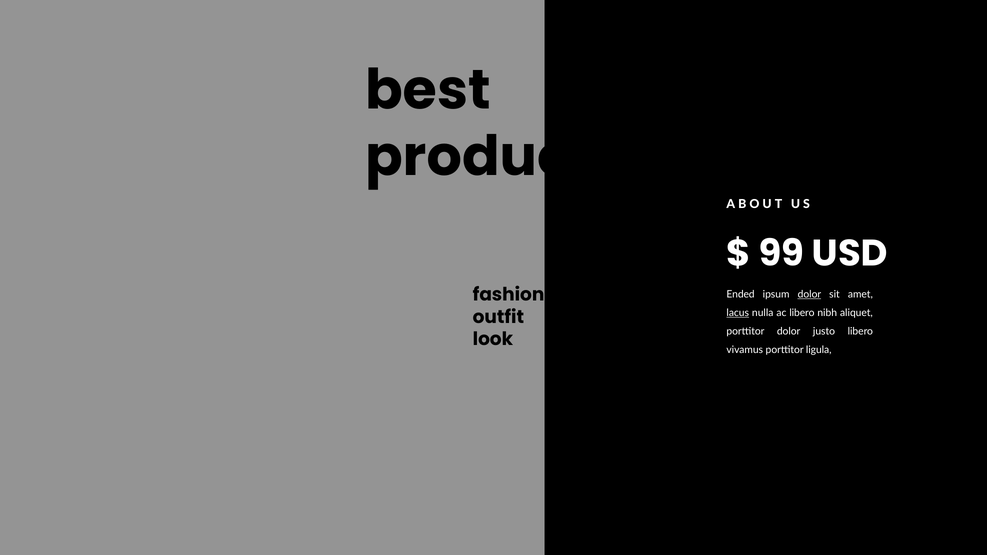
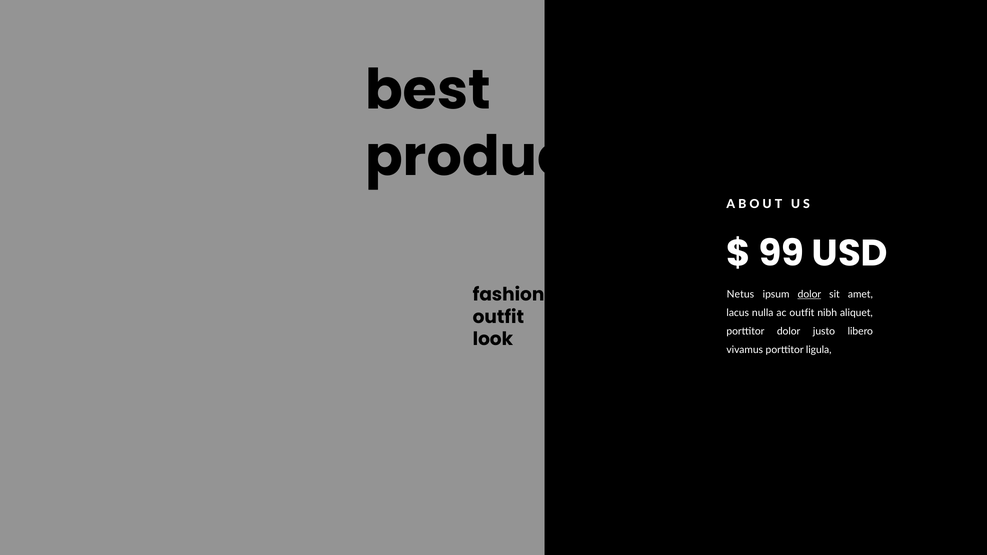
Ended: Ended -> Netus
lacus underline: present -> none
ac libero: libero -> outfit
